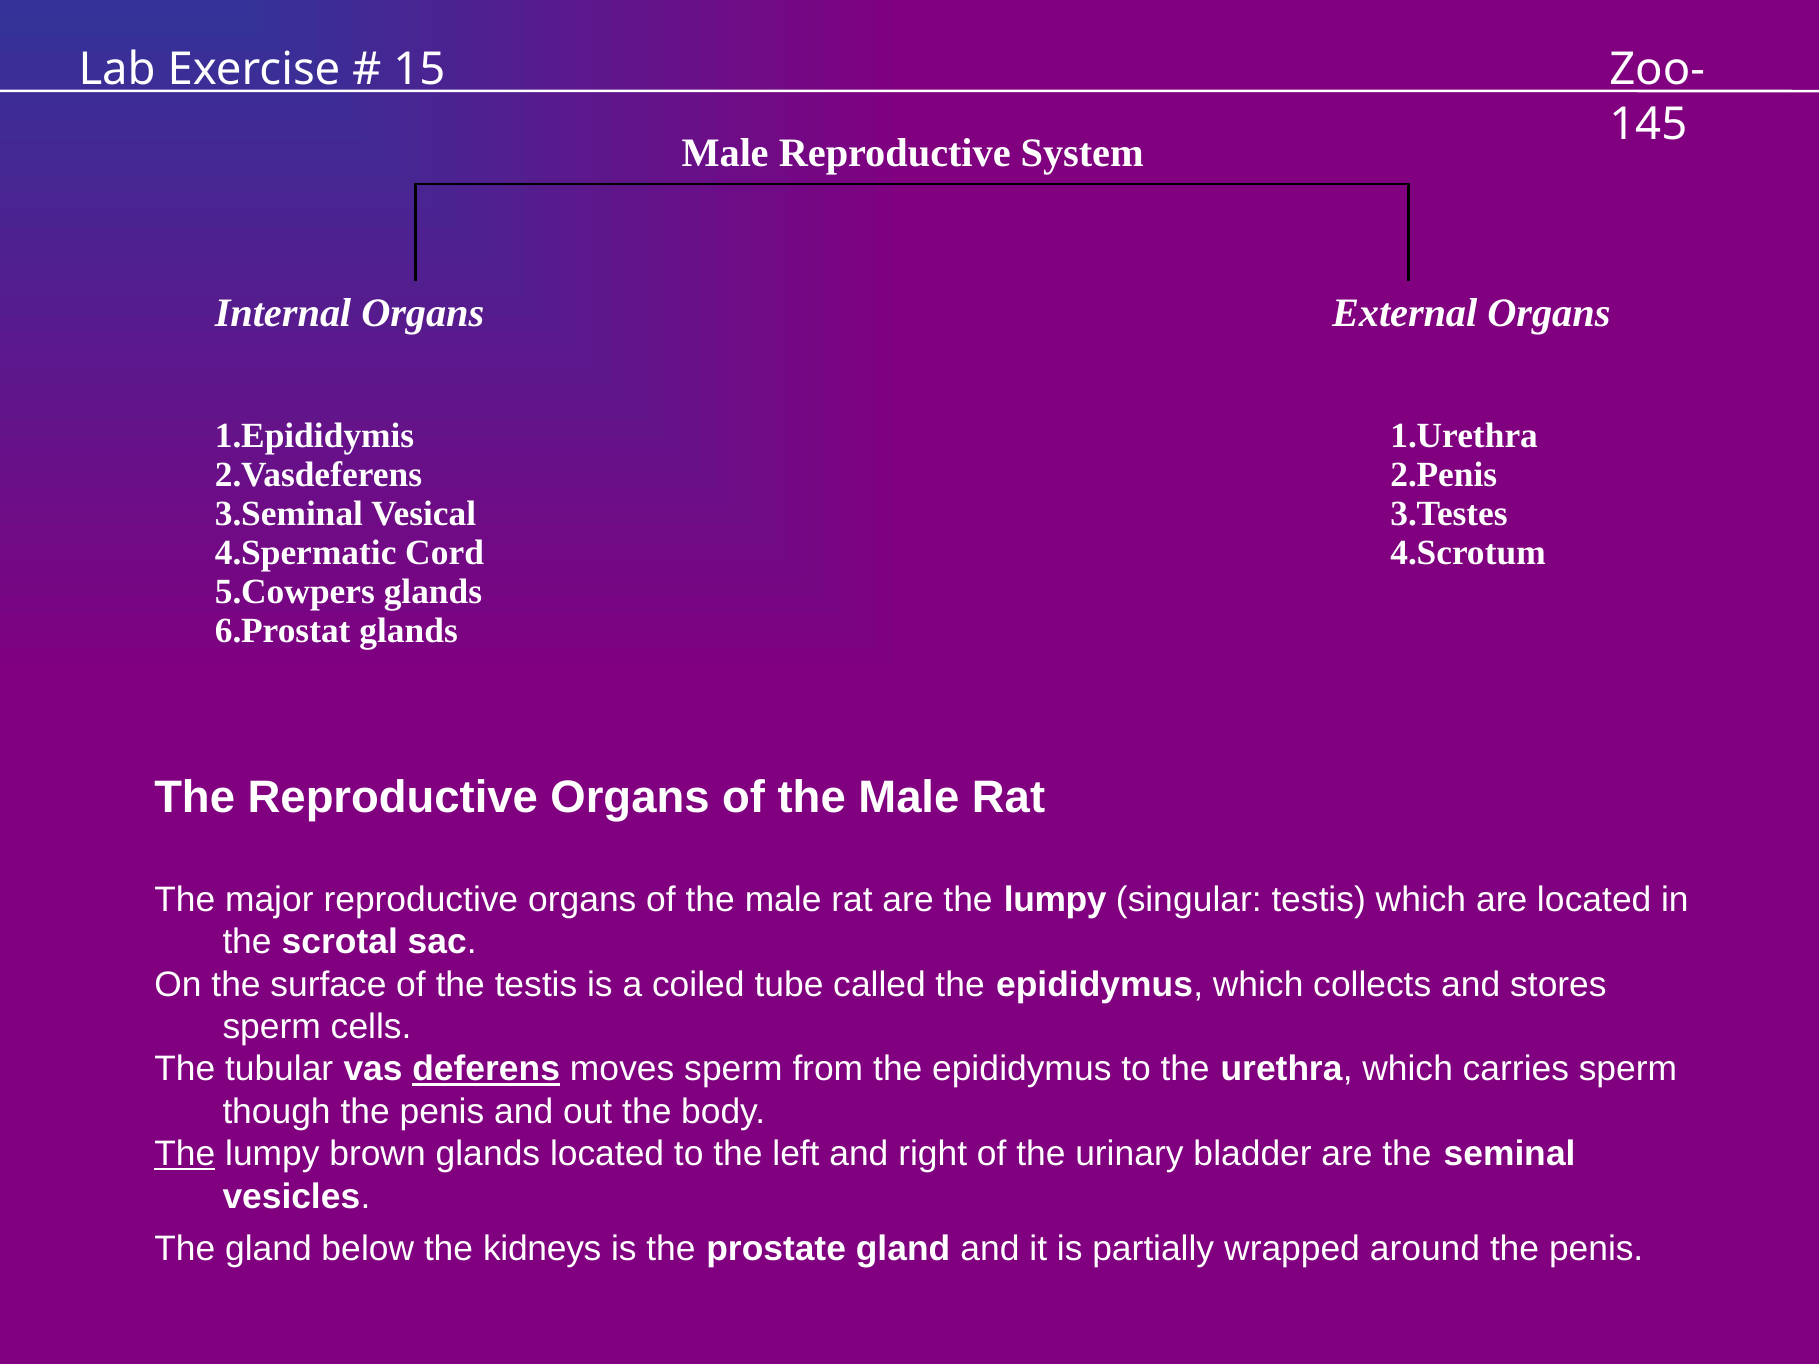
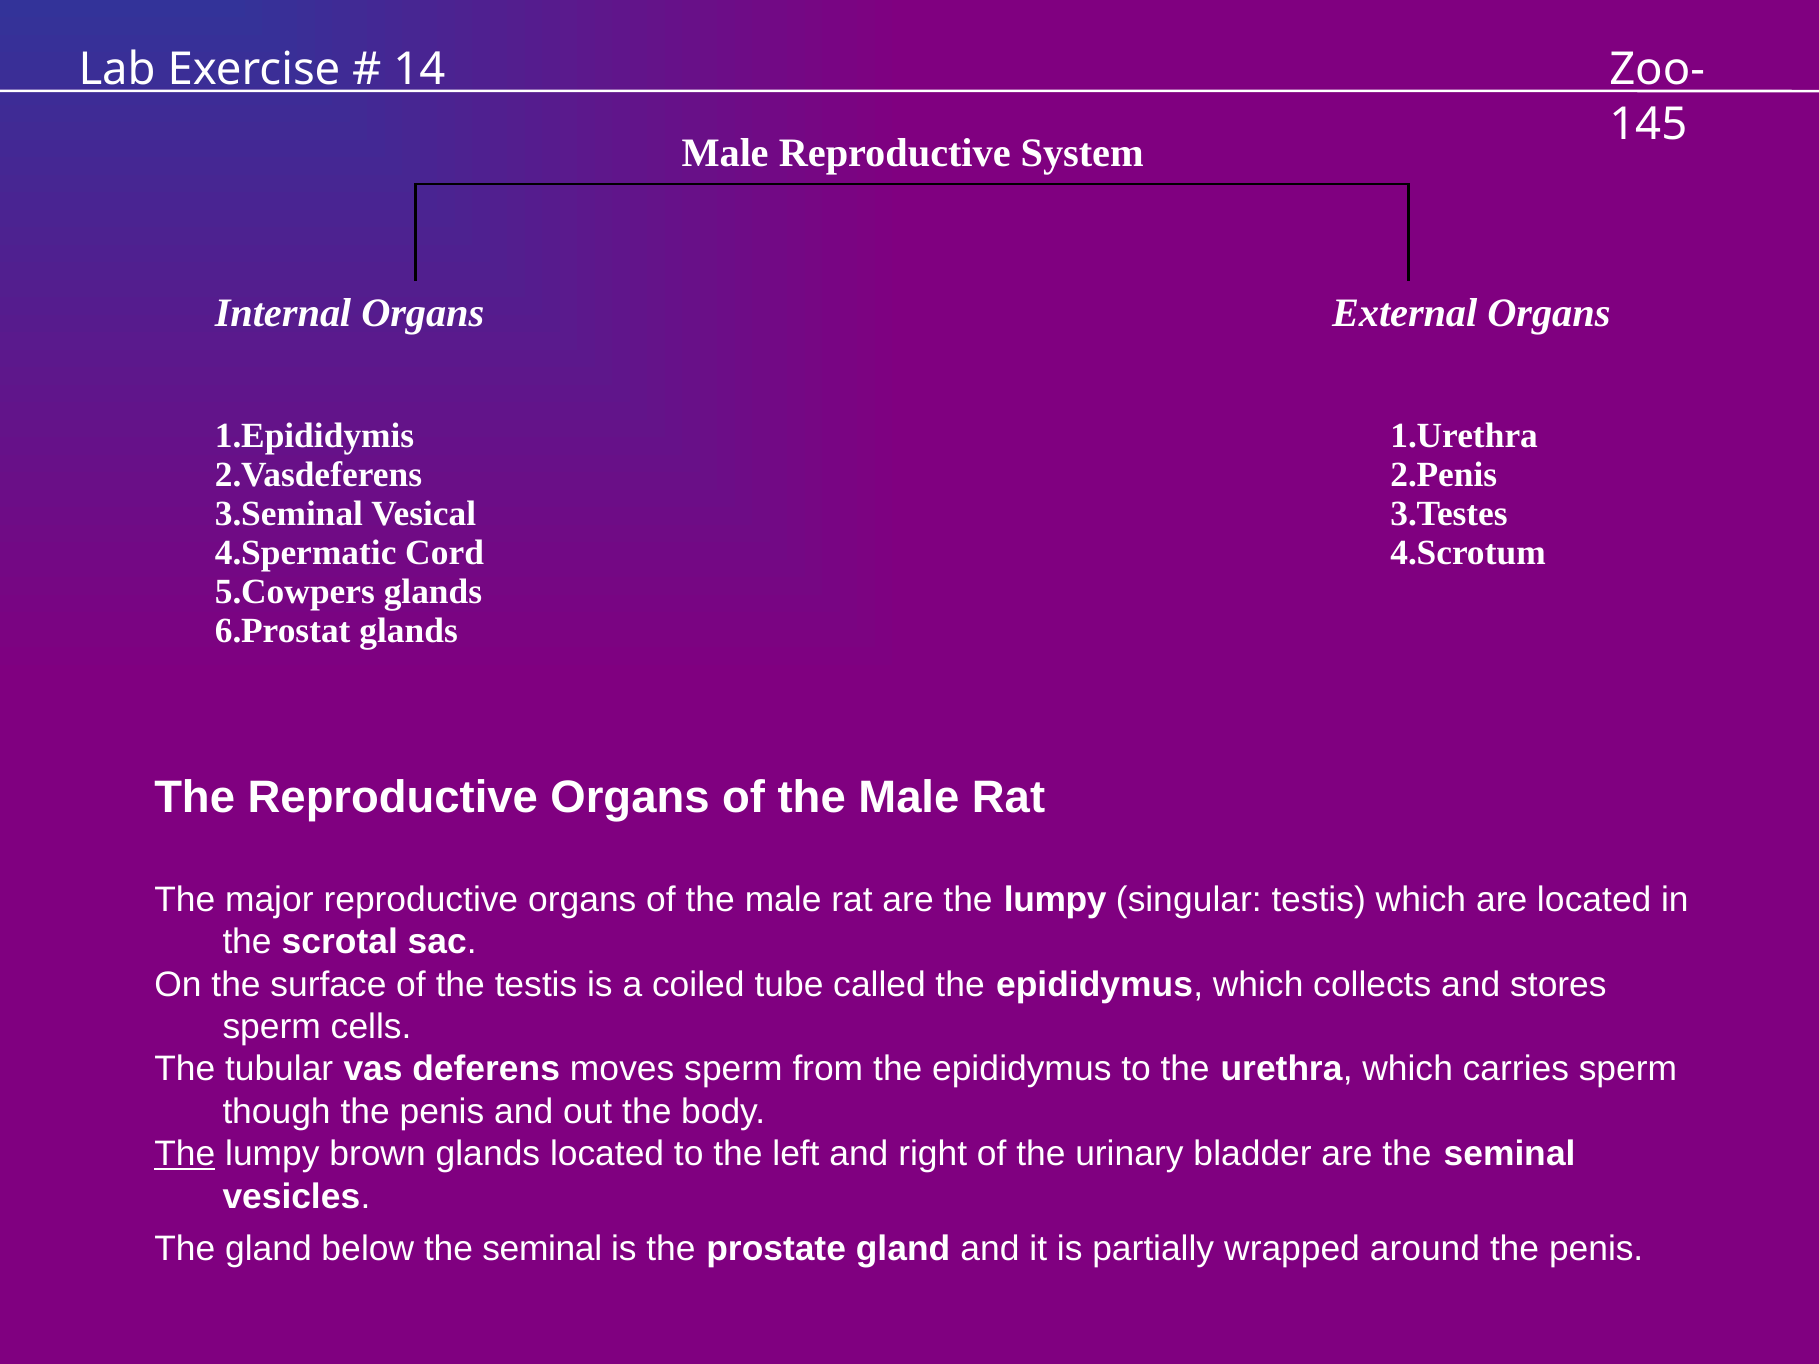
15: 15 -> 14
deferens underline: present -> none
below the kidneys: kidneys -> seminal
